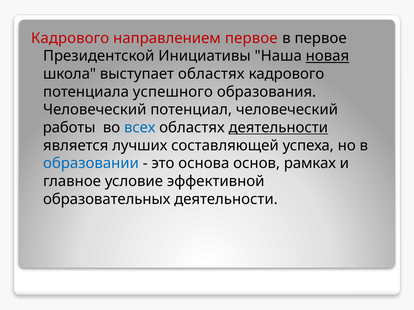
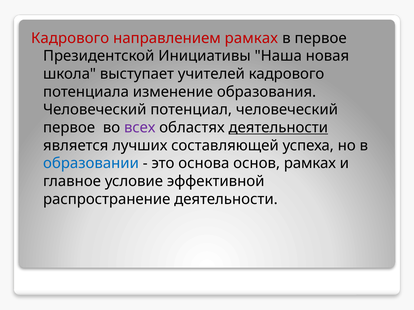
направлением первое: первое -> рамках
новая underline: present -> none
выступает областях: областях -> учителей
успешного: успешного -> изменение
работы at (69, 128): работы -> первое
всех colour: blue -> purple
образовательных: образовательных -> распространение
